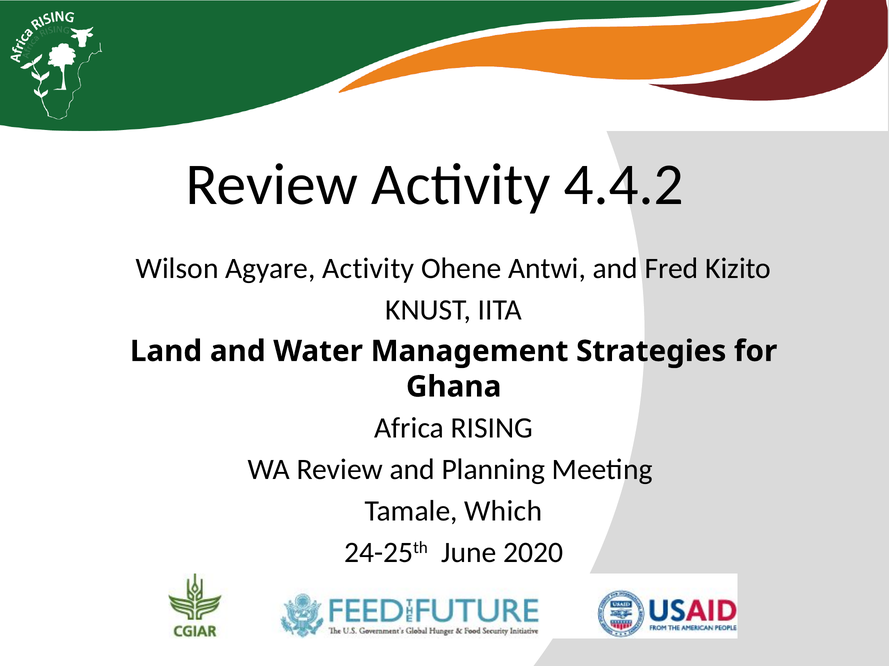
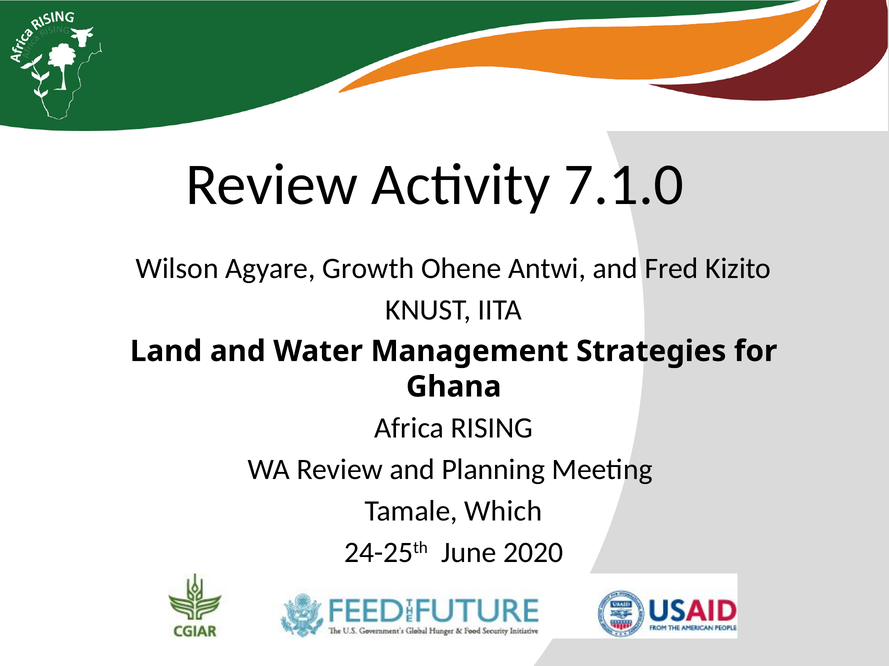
4.4.2: 4.4.2 -> 7.1.0
Agyare Activity: Activity -> Growth
